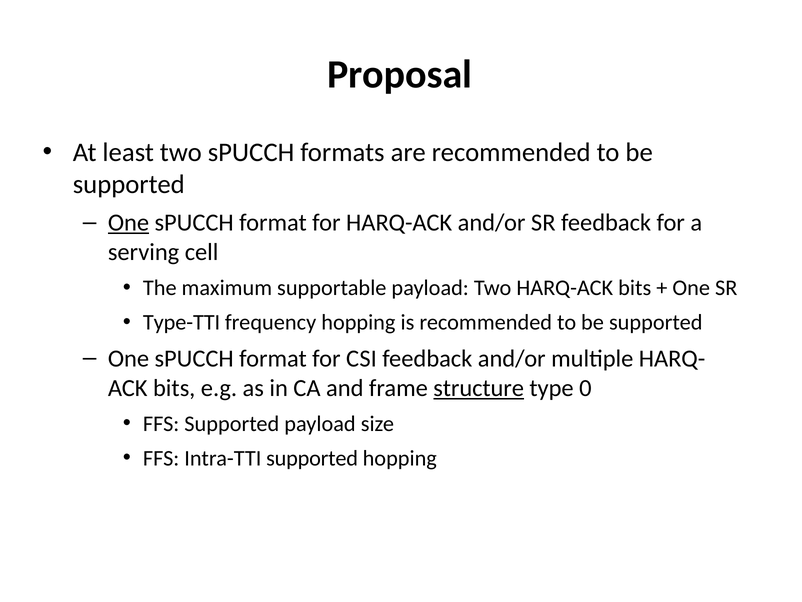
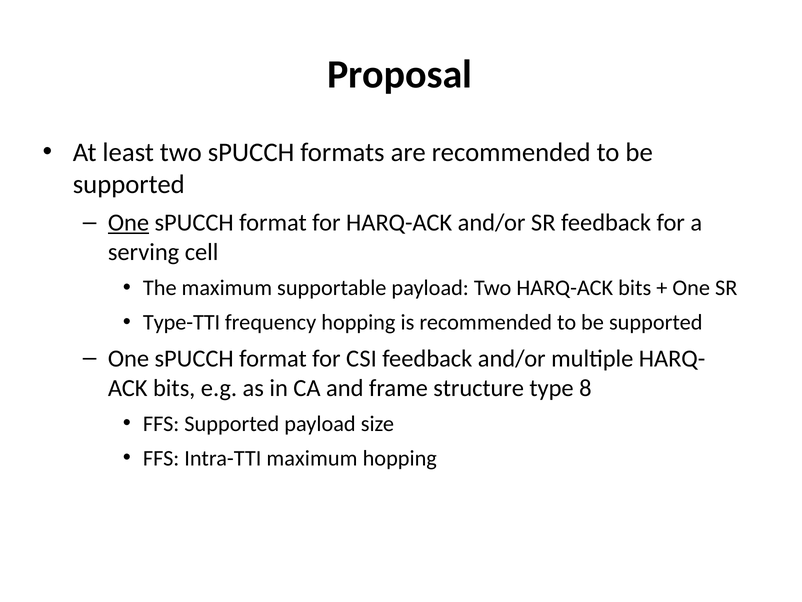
structure underline: present -> none
0: 0 -> 8
Intra-TTI supported: supported -> maximum
